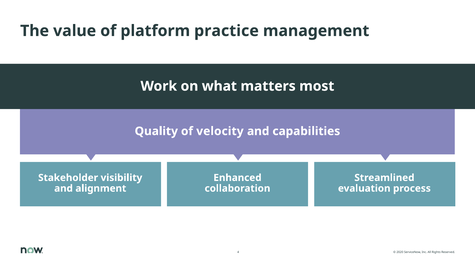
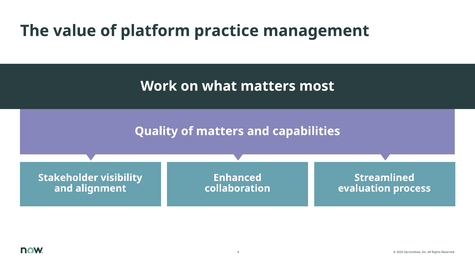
of velocity: velocity -> matters
